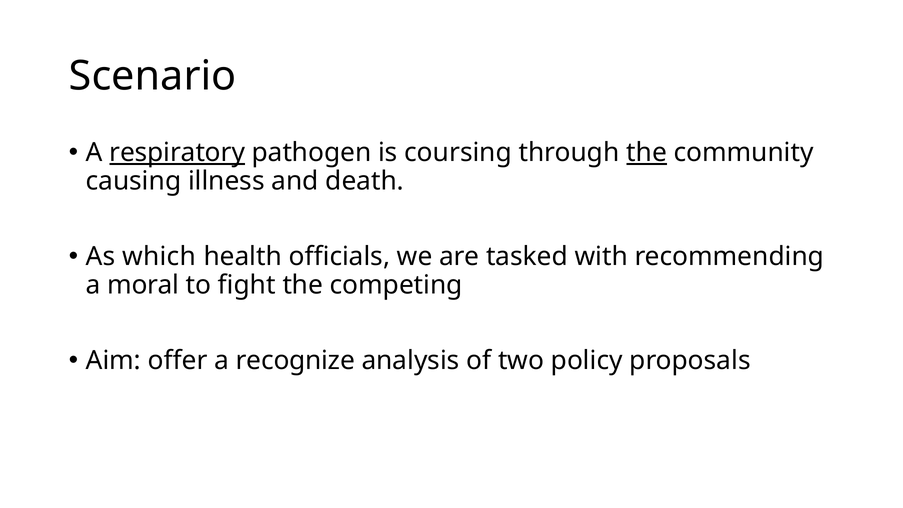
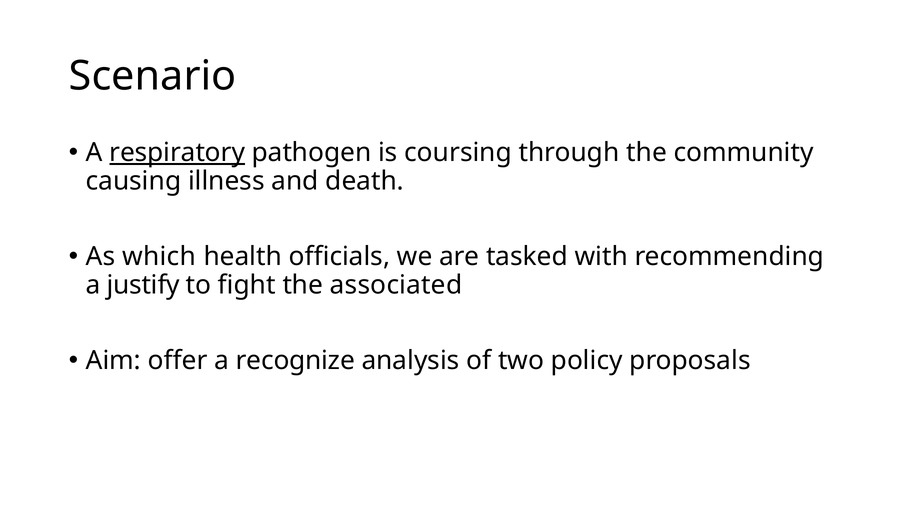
the at (647, 153) underline: present -> none
moral: moral -> justify
competing: competing -> associated
